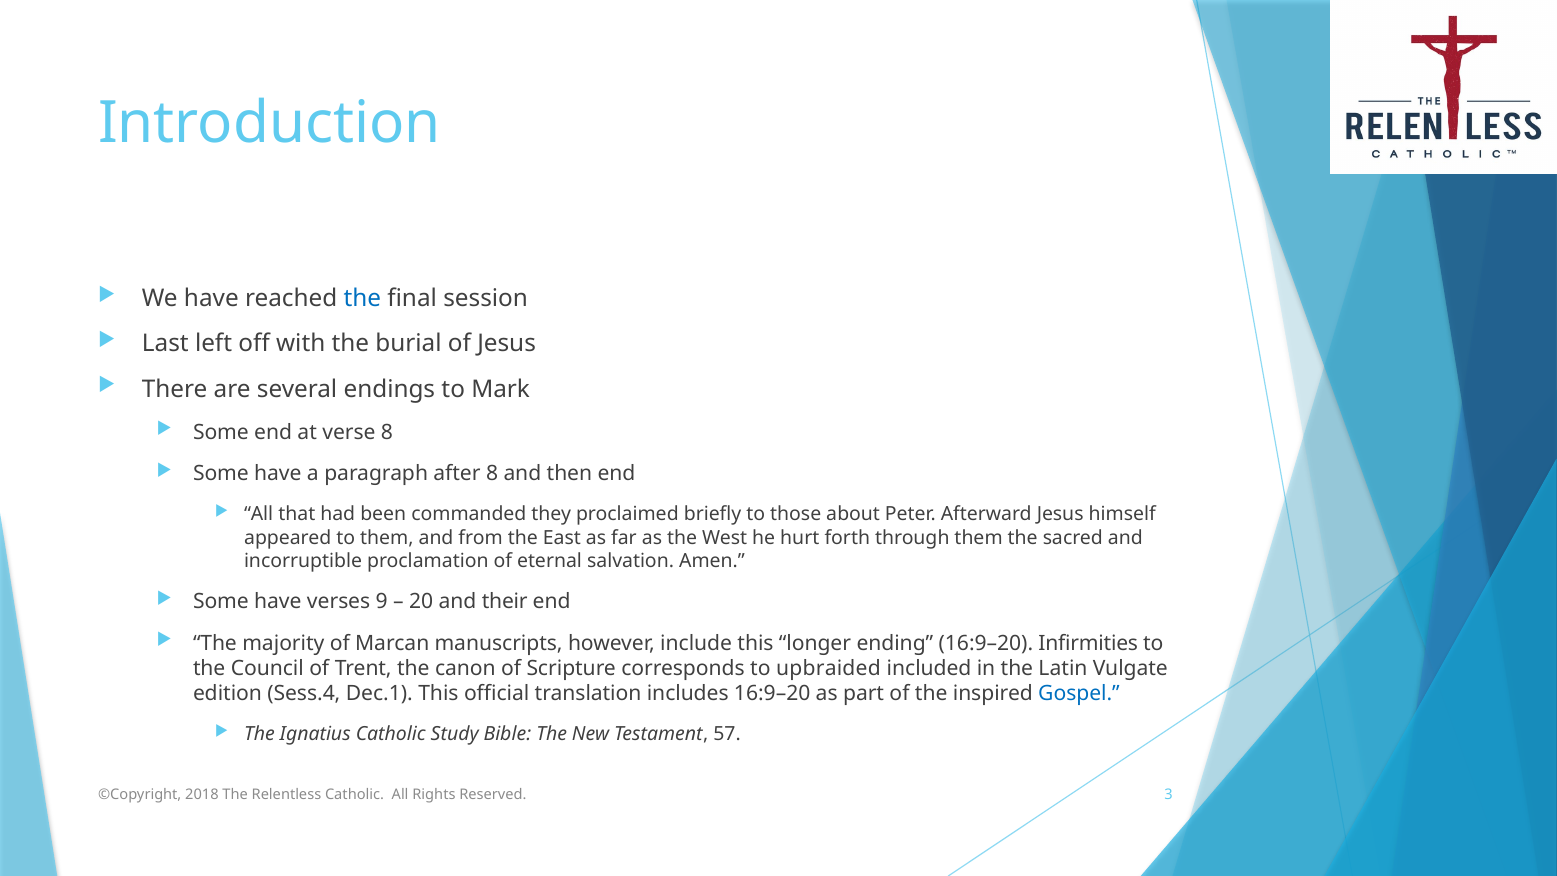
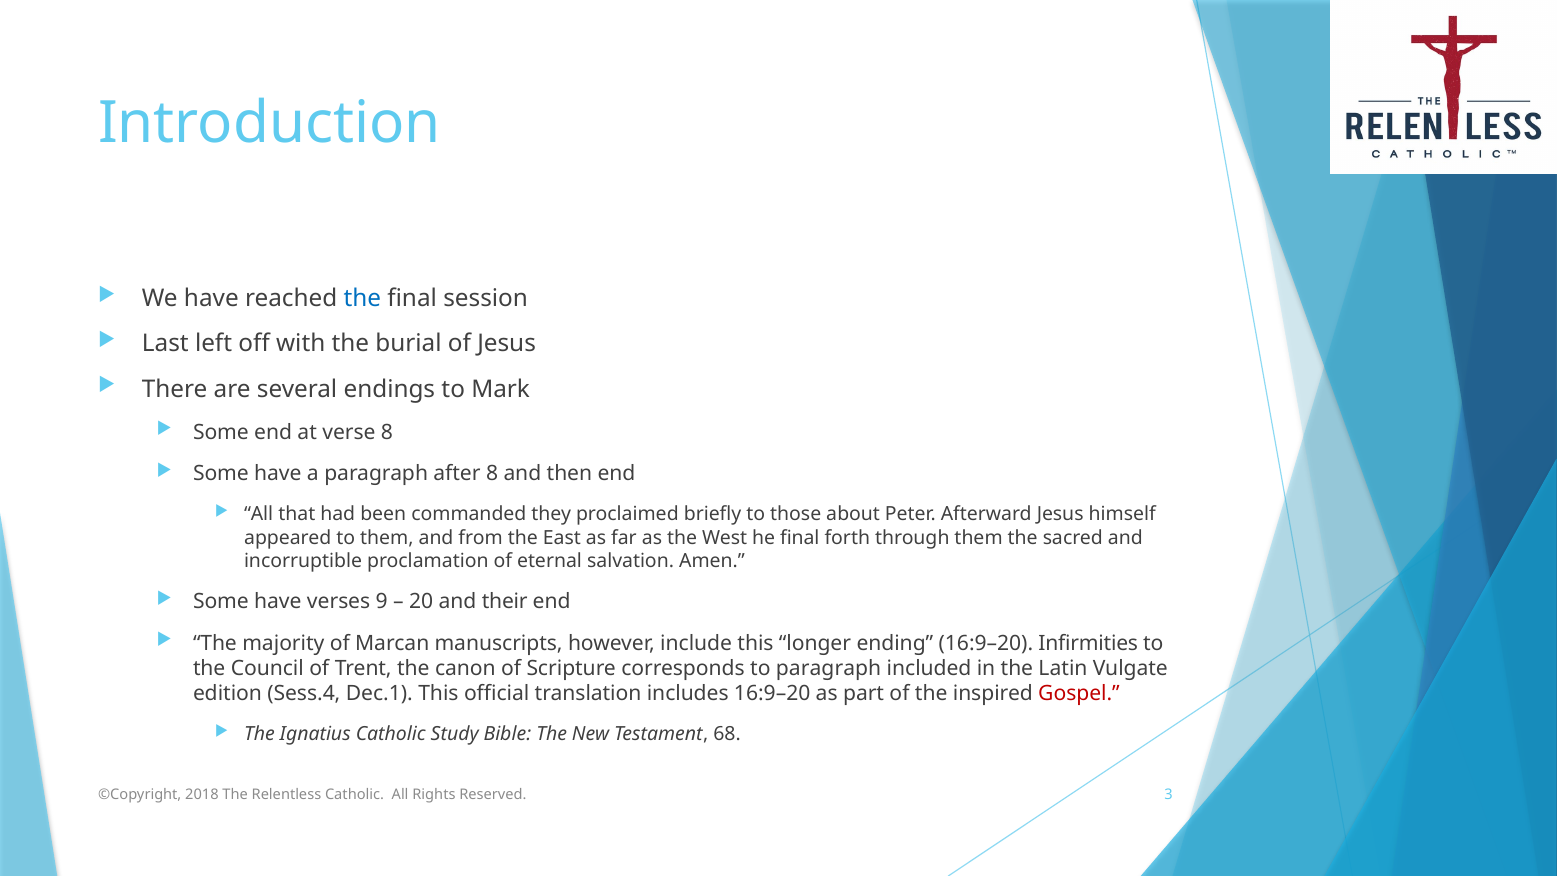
he hurt: hurt -> final
to upbraided: upbraided -> paragraph
Gospel colour: blue -> red
57: 57 -> 68
